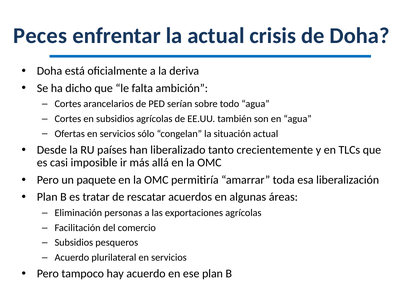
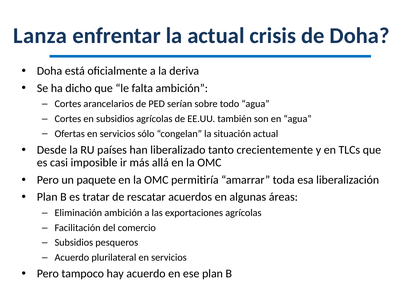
Peces: Peces -> Lanza
Eliminación personas: personas -> ambición
